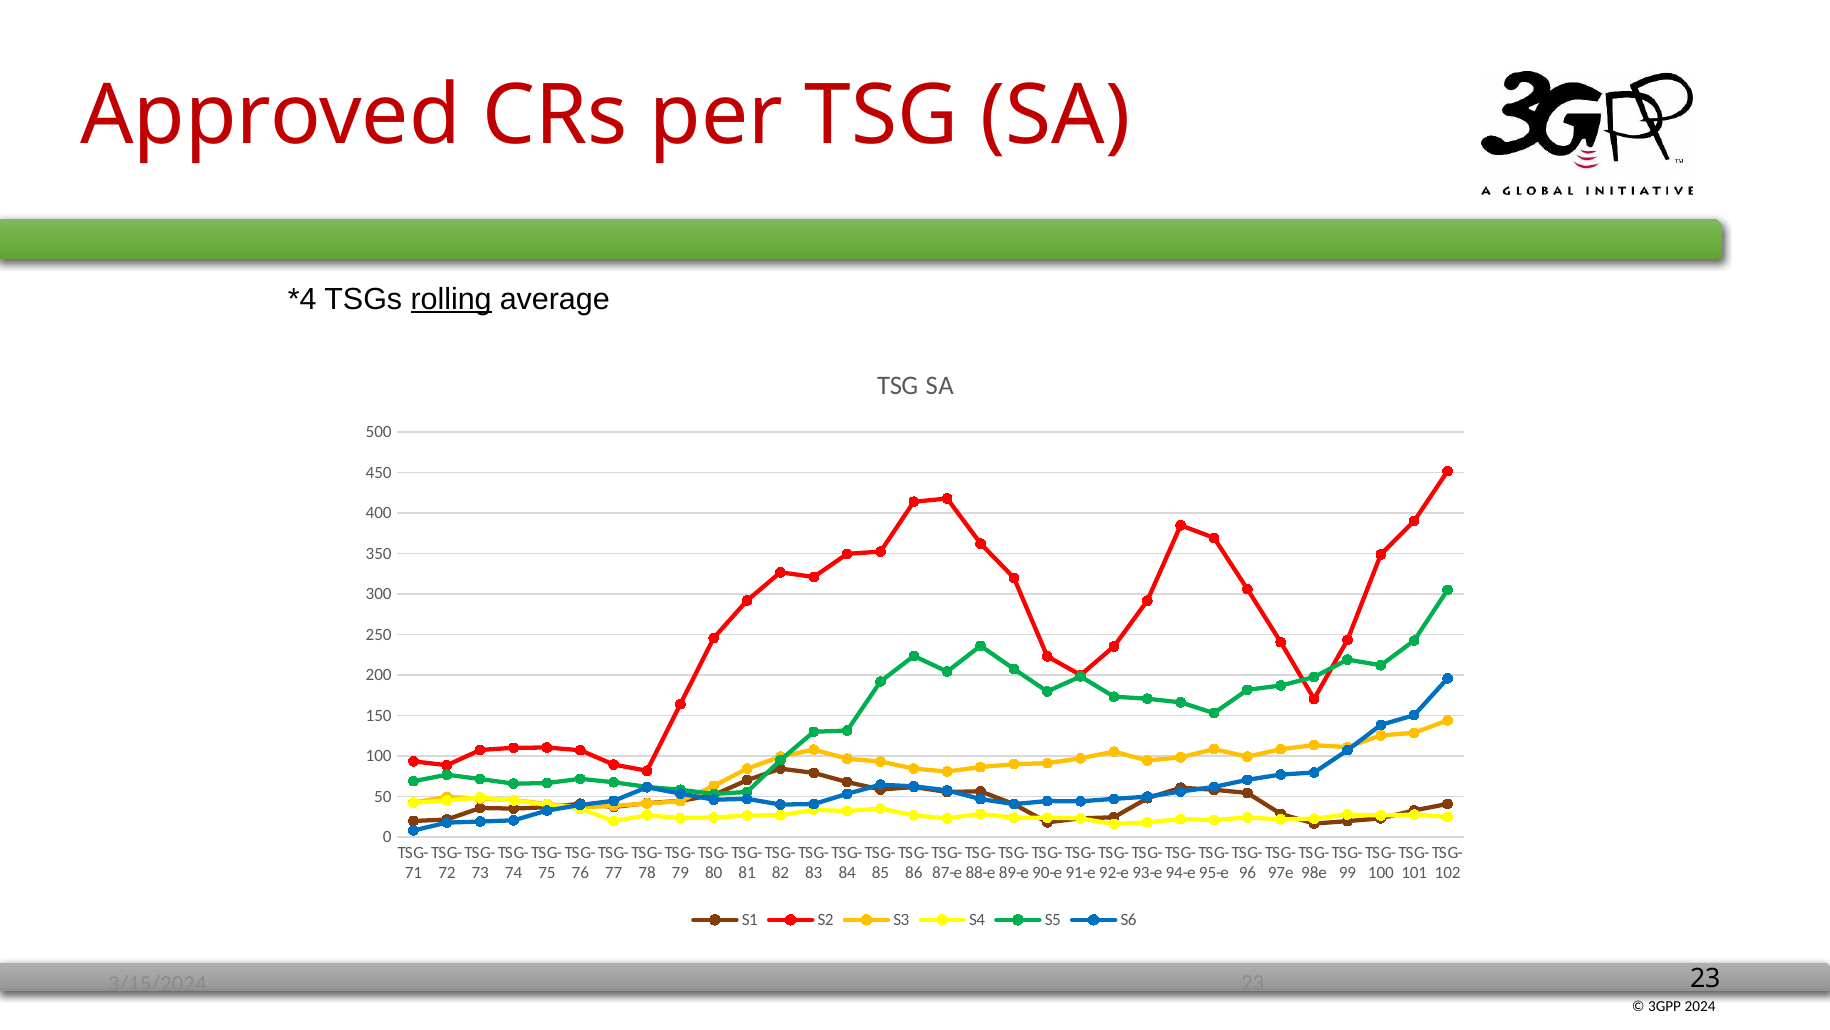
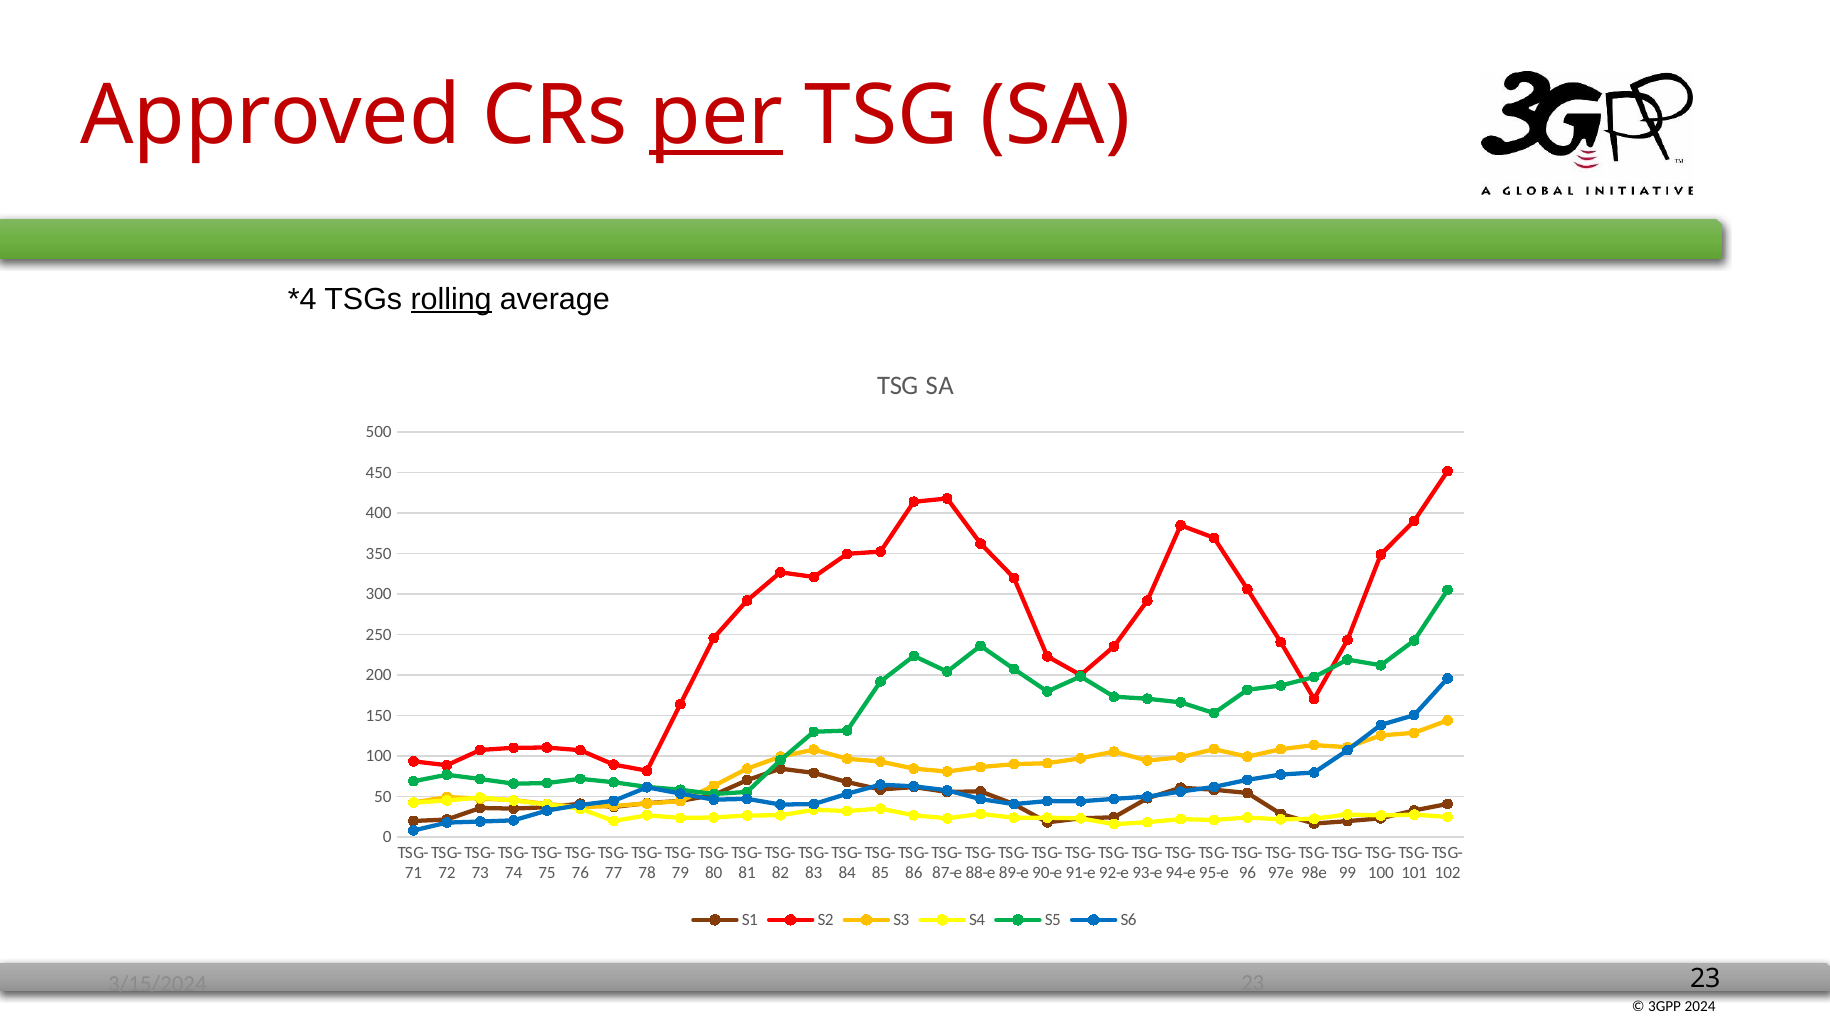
per underline: none -> present
